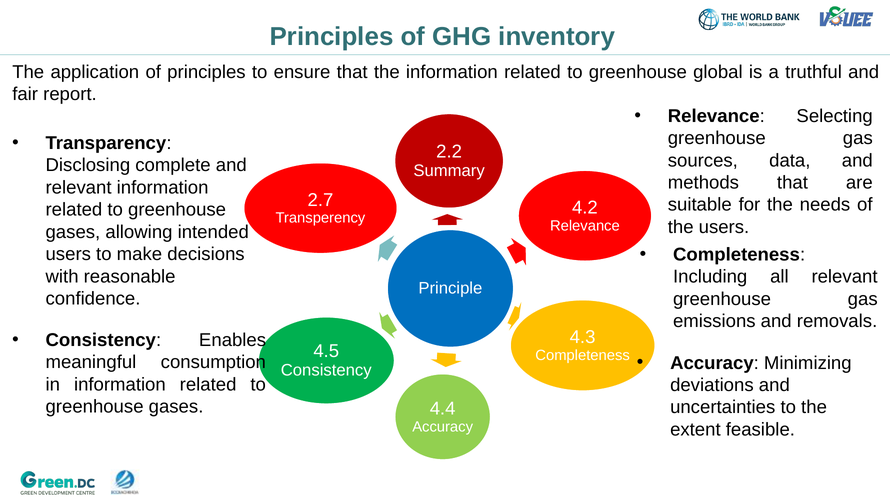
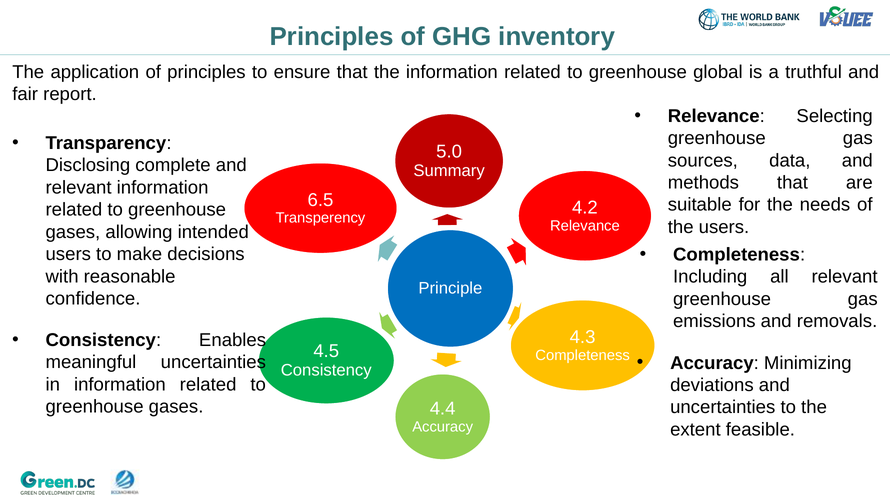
2.2: 2.2 -> 5.0
2.7: 2.7 -> 6.5
meaningful consumption: consumption -> uncertainties
